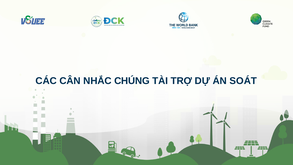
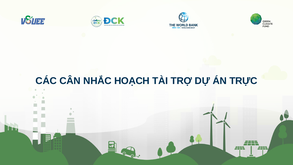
CHÚNG: CHÚNG -> HOẠCH
SOÁT: SOÁT -> TRỰC
